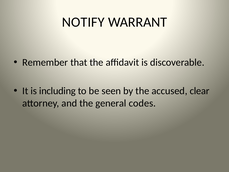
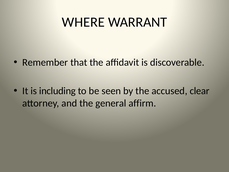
NOTIFY: NOTIFY -> WHERE
codes: codes -> affirm
